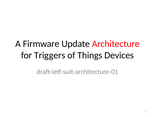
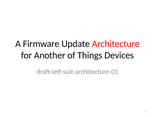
Triggers: Triggers -> Another
